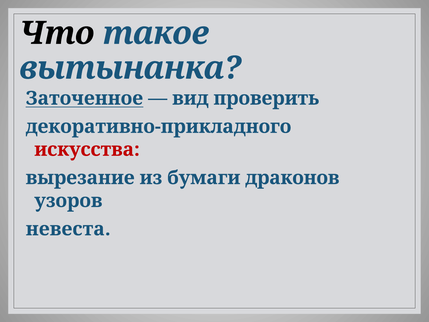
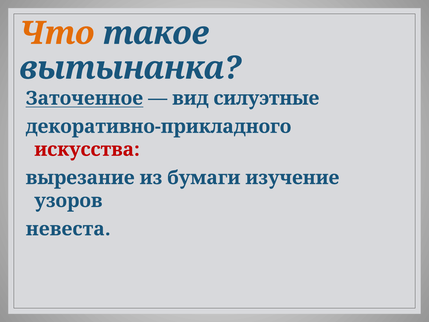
Что colour: black -> orange
проверить: проверить -> силуэтные
драконов: драконов -> изучение
